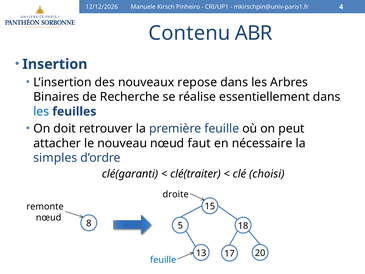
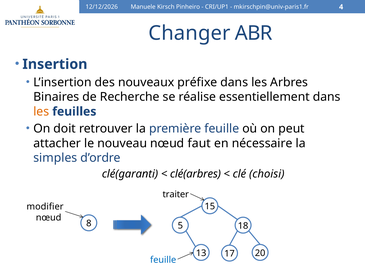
Contenu: Contenu -> Changer
repose: repose -> préfixe
les at (41, 111) colour: blue -> orange
clé(traiter: clé(traiter -> clé(arbres
droite: droite -> traiter
remonte: remonte -> modifier
